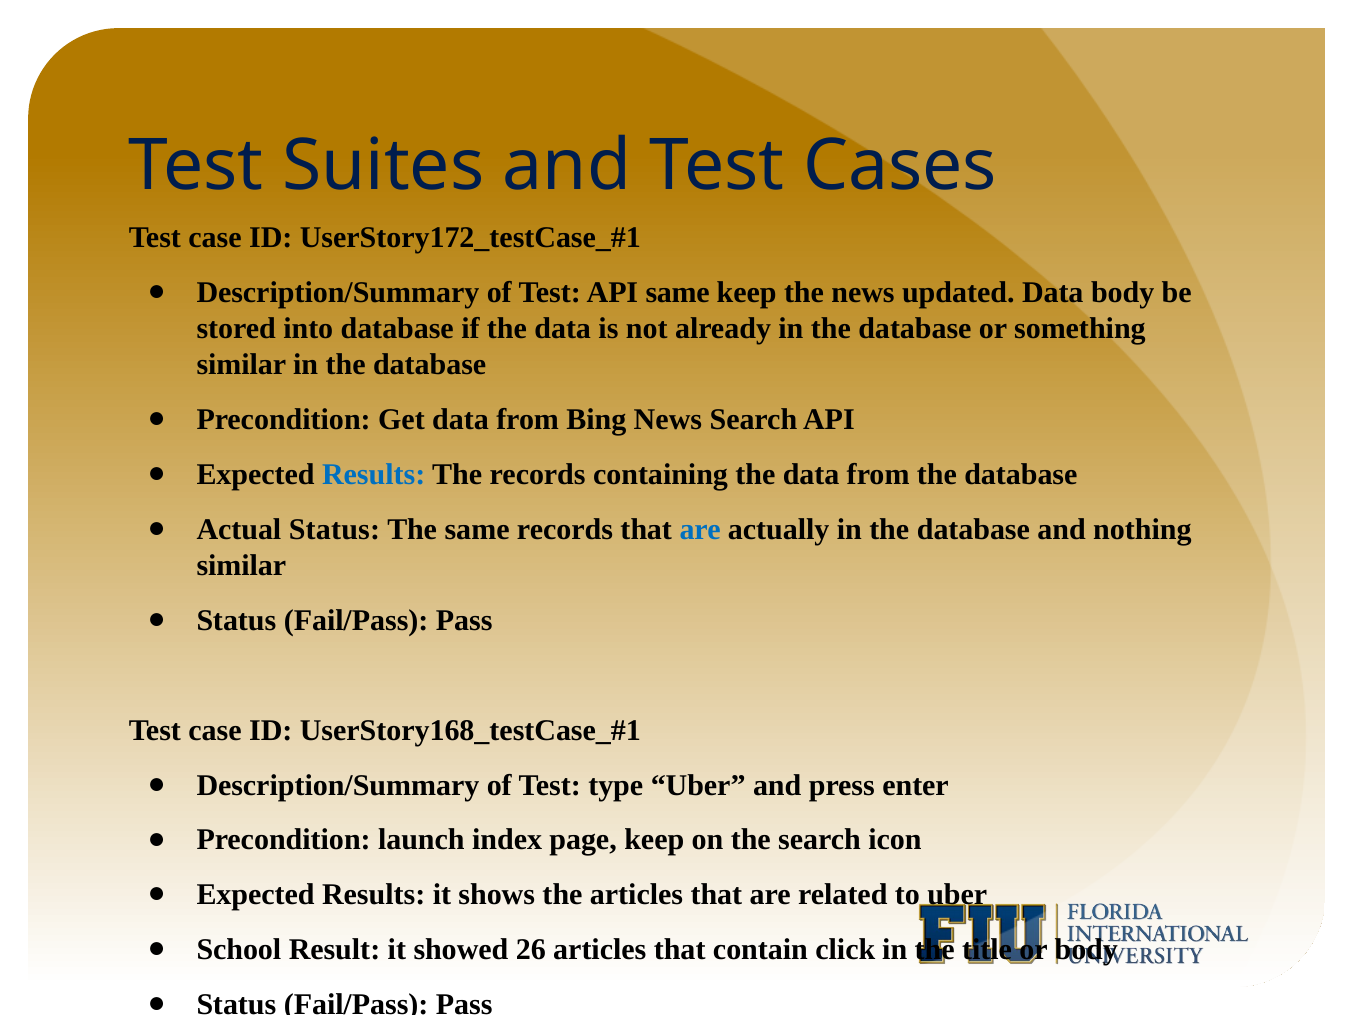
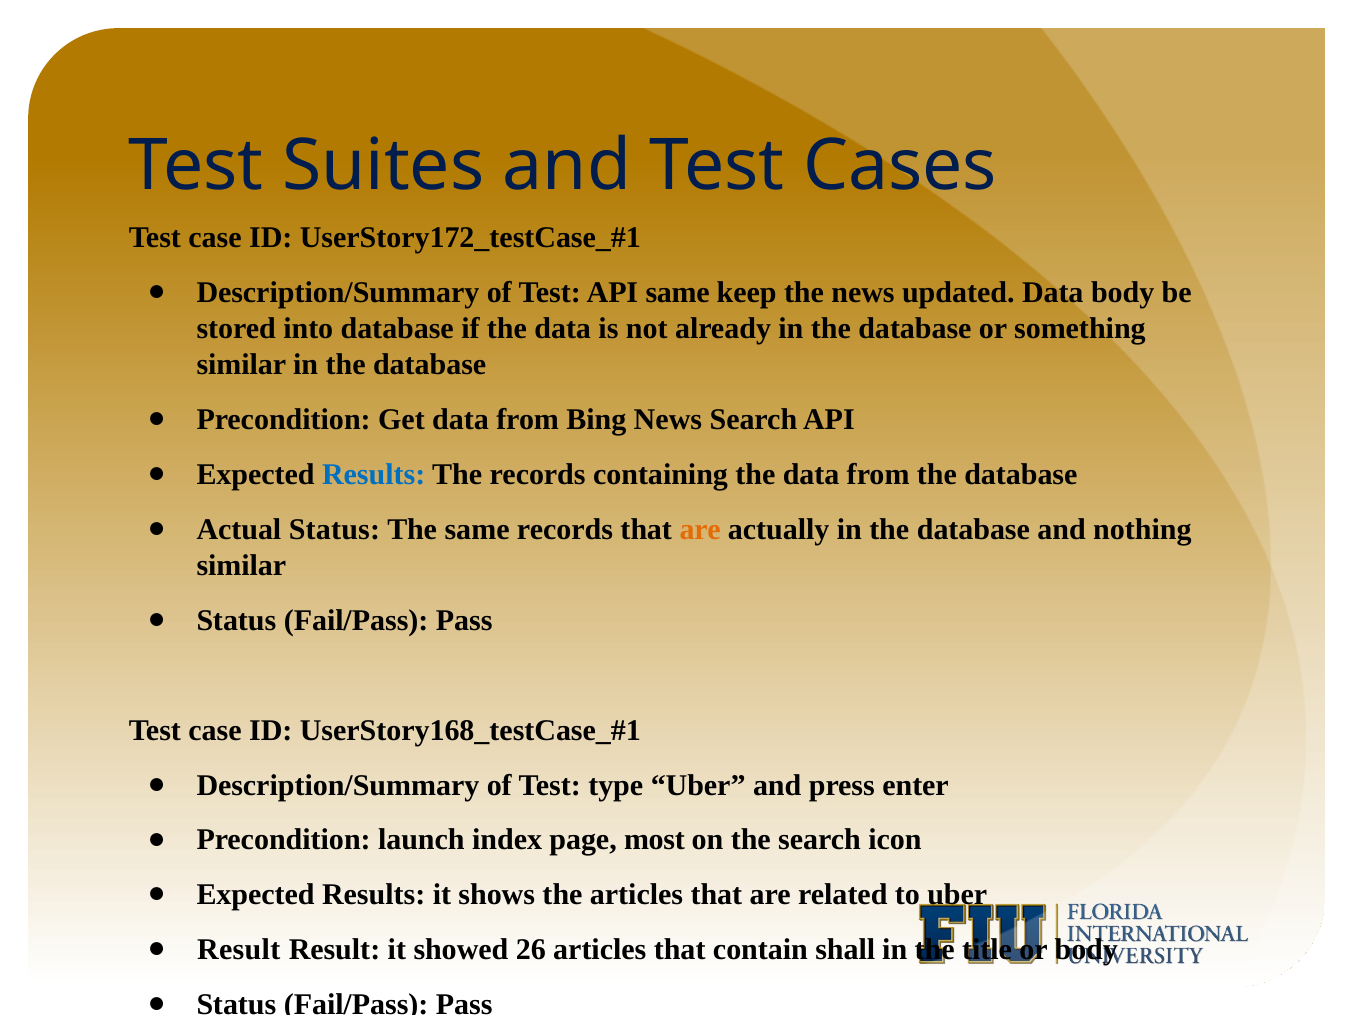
are at (700, 529) colour: blue -> orange
page keep: keep -> most
School at (239, 950): School -> Result
click: click -> shall
